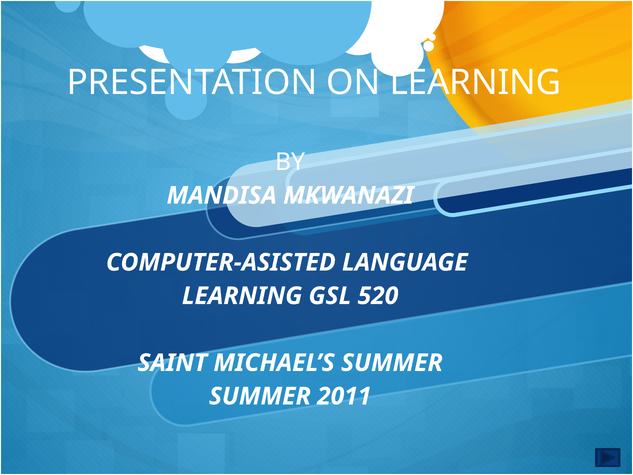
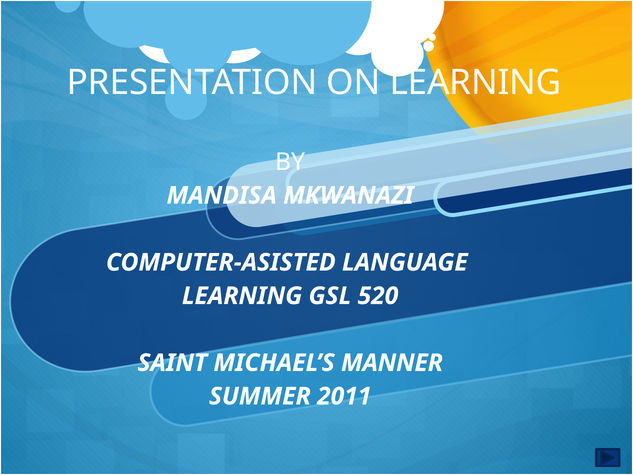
MICHAEL’S SUMMER: SUMMER -> MANNER
